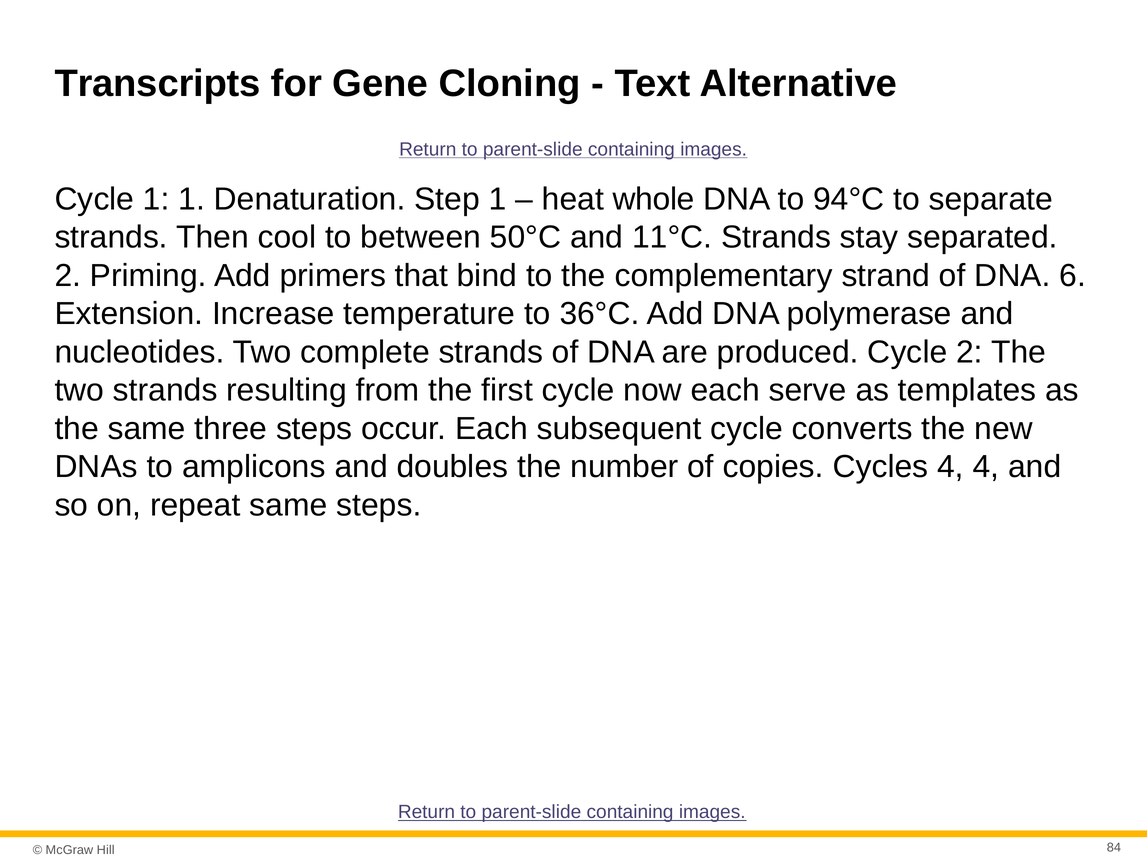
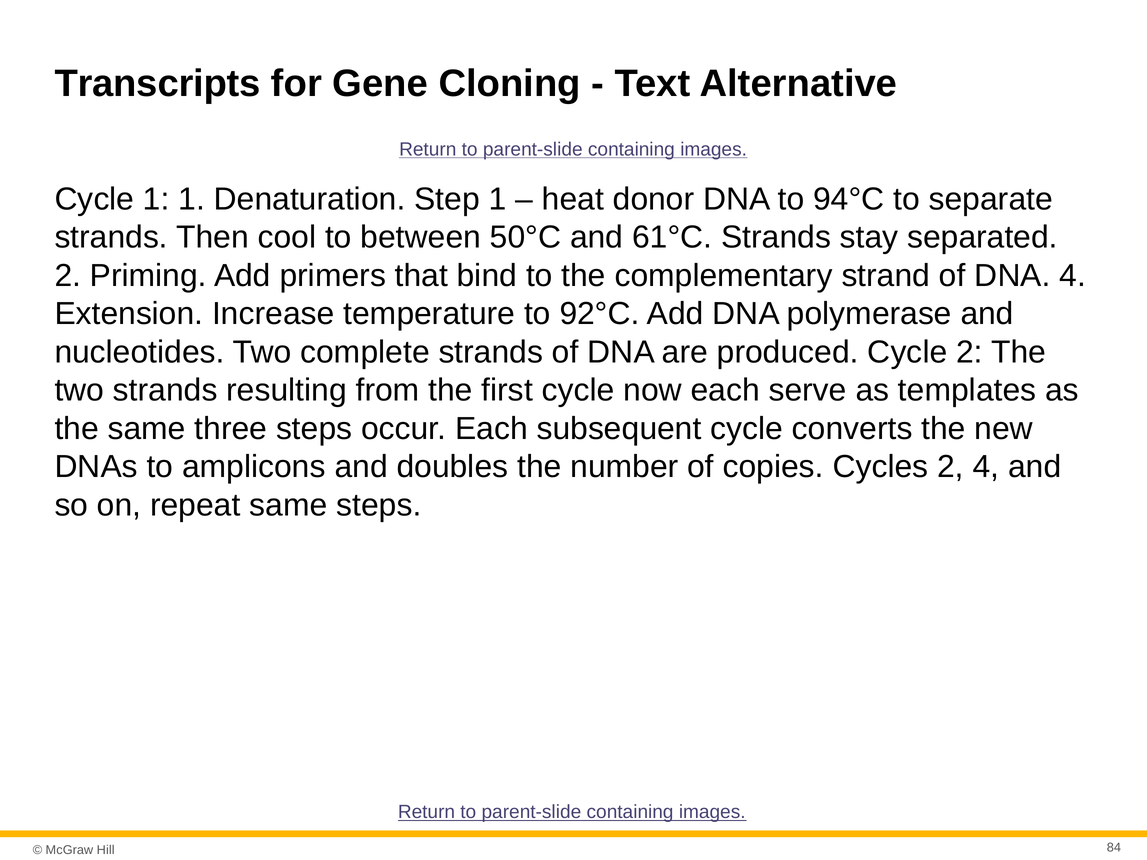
whole: whole -> donor
11°C: 11°C -> 61°C
DNA 6: 6 -> 4
36°C: 36°C -> 92°C
Cycles 4: 4 -> 2
